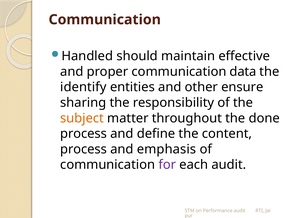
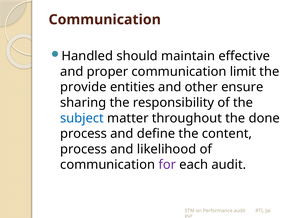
data: data -> limit
identify: identify -> provide
subject colour: orange -> blue
emphasis: emphasis -> likelihood
